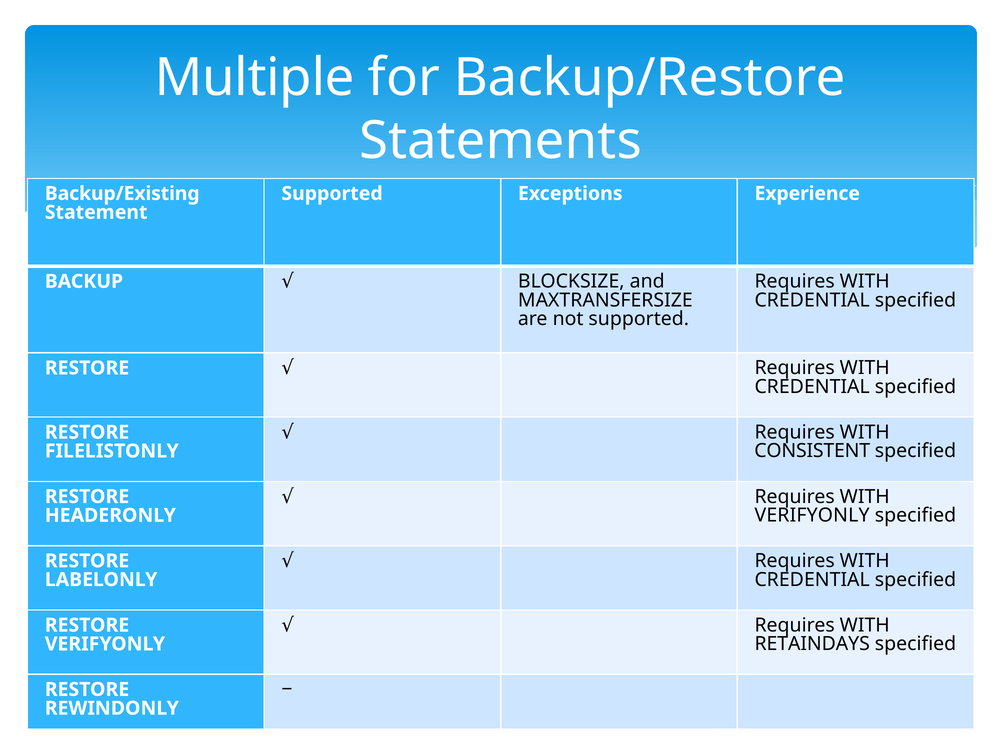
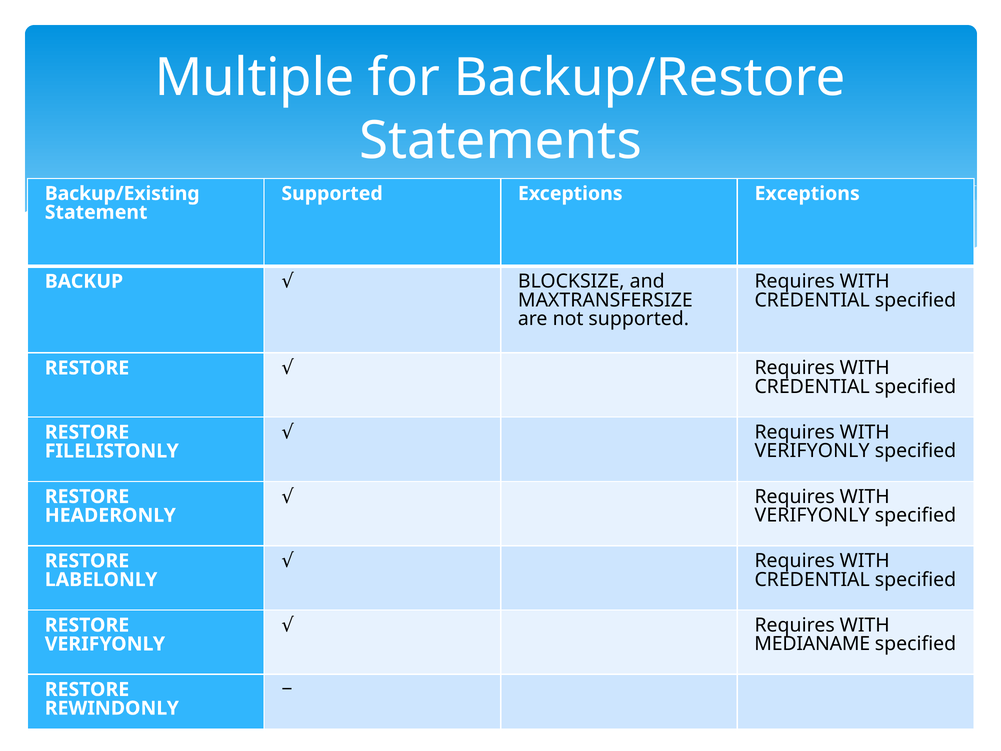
Exceptions Experience: Experience -> Exceptions
CONSISTENT at (812, 451): CONSISTENT -> VERIFYONLY
RETAINDAYS: RETAINDAYS -> MEDIANAME
